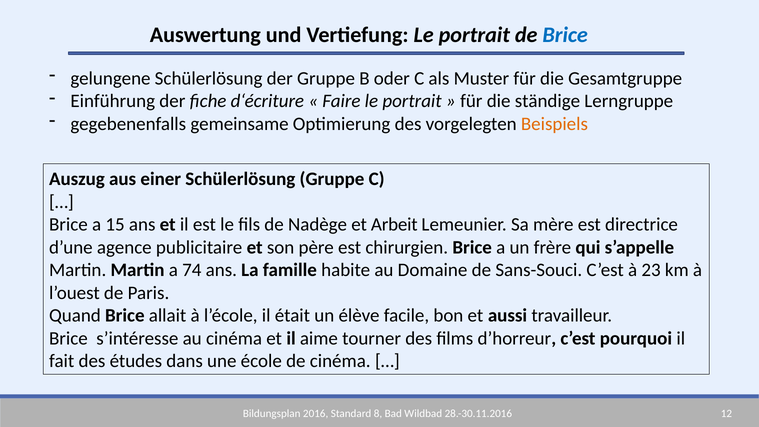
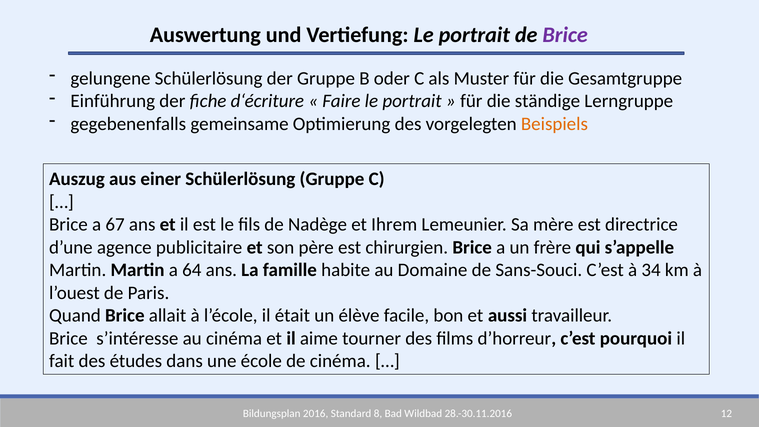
Brice at (565, 35) colour: blue -> purple
15: 15 -> 67
Arbeit: Arbeit -> Ihrem
74: 74 -> 64
23: 23 -> 34
